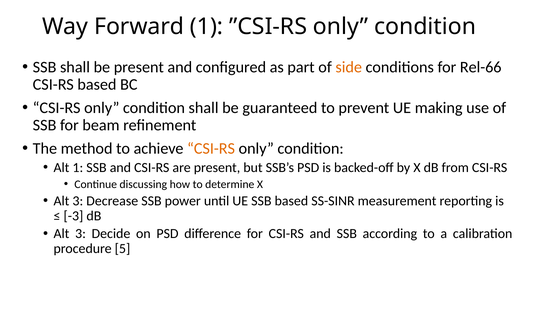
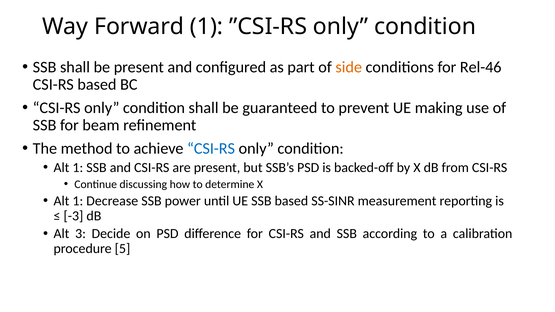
Rel-66: Rel-66 -> Rel-46
CSI-RS at (211, 149) colour: orange -> blue
3 at (78, 201): 3 -> 1
